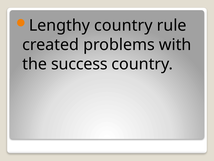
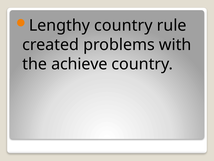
success: success -> achieve
